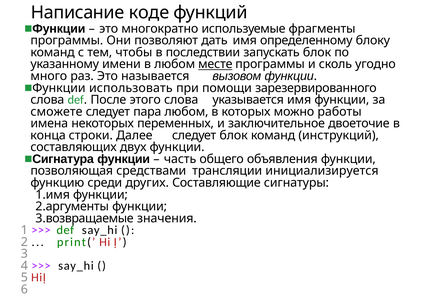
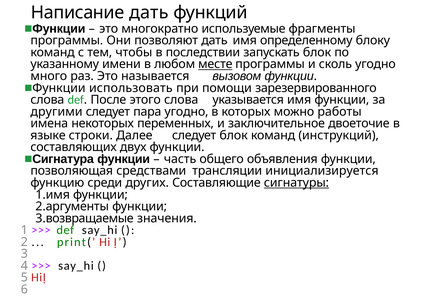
Написание коде: коде -> дать
сможете: сможете -> другими
пара любом: любом -> угодно
конца: конца -> языке
сигнатуры underline: none -> present
